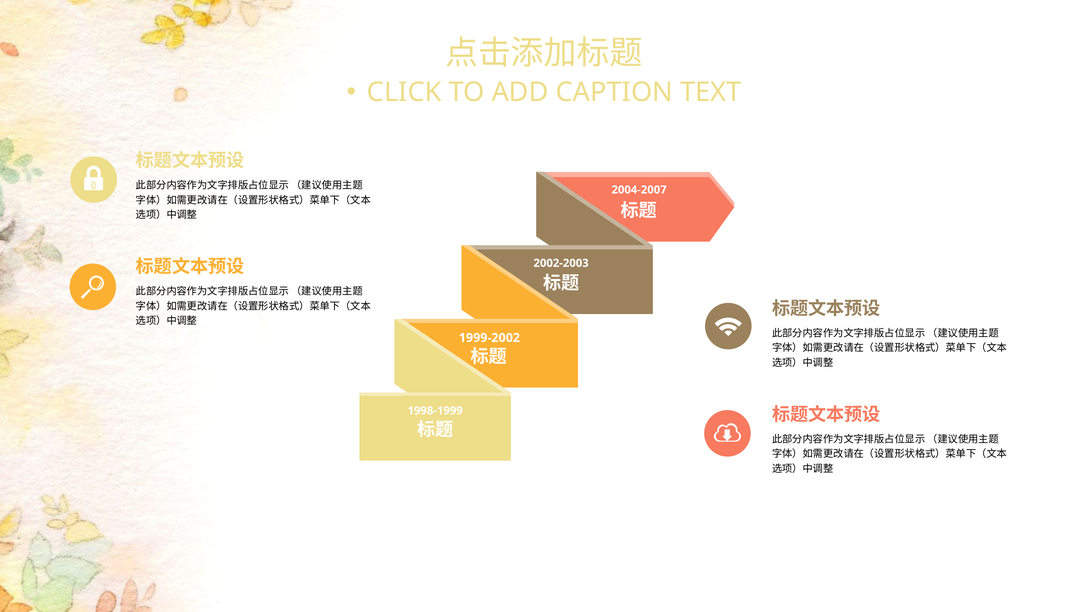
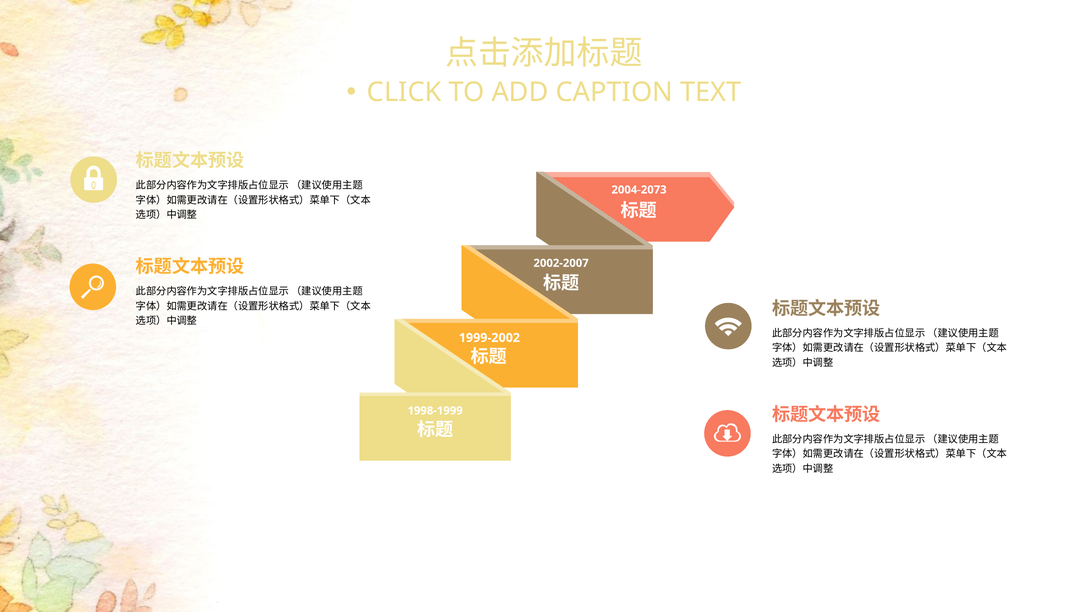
2004-2007: 2004-2007 -> 2004-2073
2002-2003: 2002-2003 -> 2002-2007
